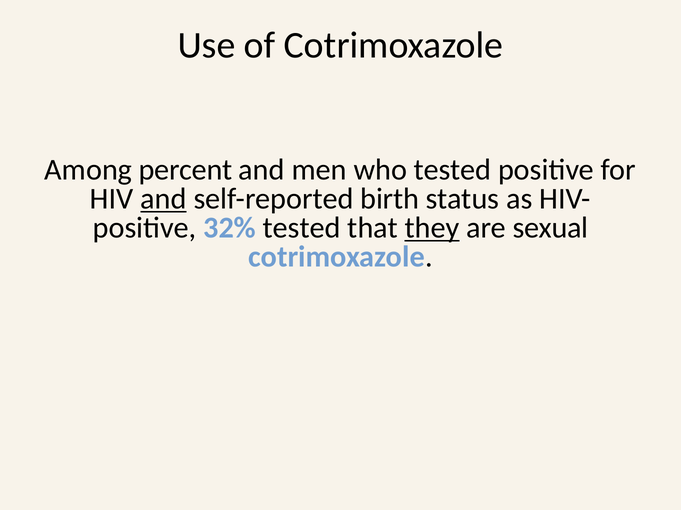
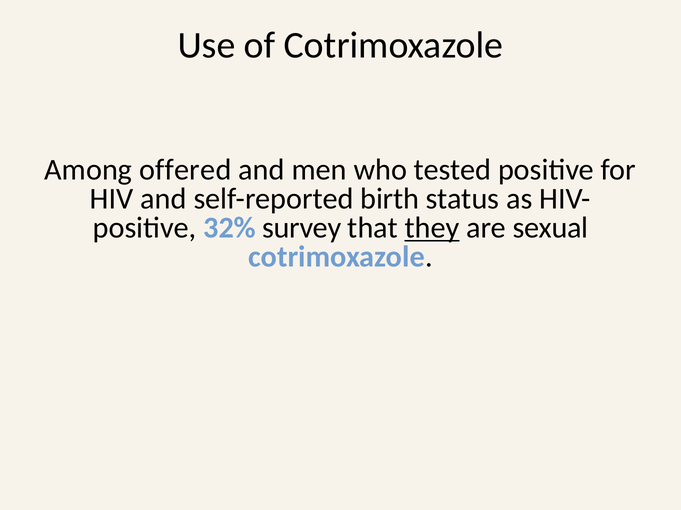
percent: percent -> offered
and at (164, 199) underline: present -> none
32% tested: tested -> survey
